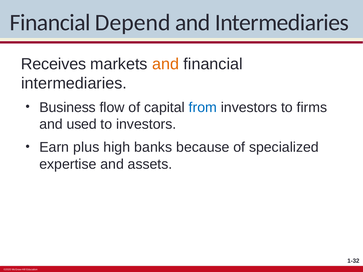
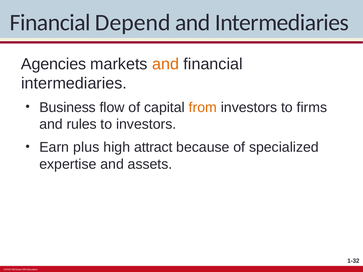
Receives: Receives -> Agencies
from colour: blue -> orange
used: used -> rules
banks: banks -> attract
